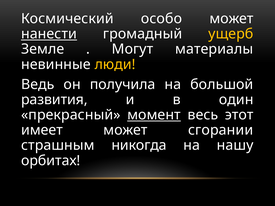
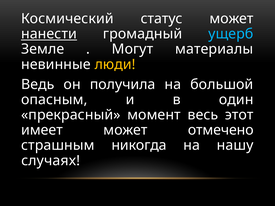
особо: особо -> статус
ущерб colour: yellow -> light blue
развития: развития -> опасным
момент underline: present -> none
сгорании: сгорании -> отмечено
орбитах: орбитах -> случаях
